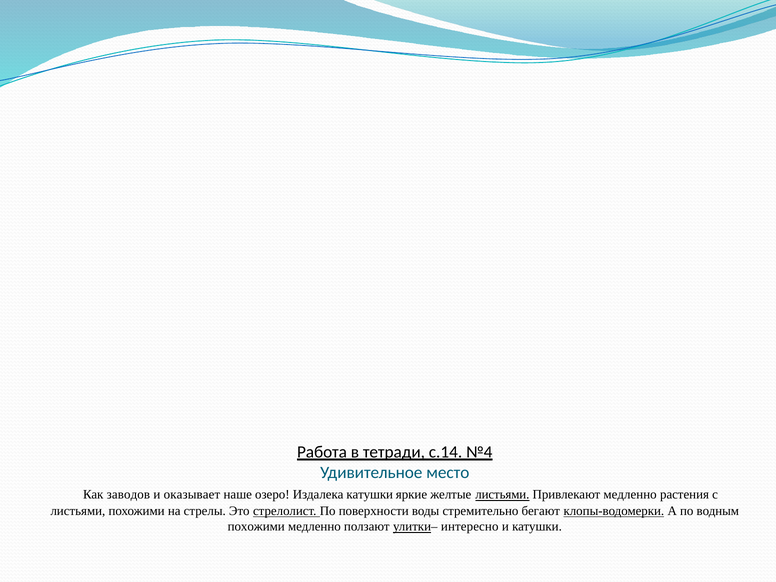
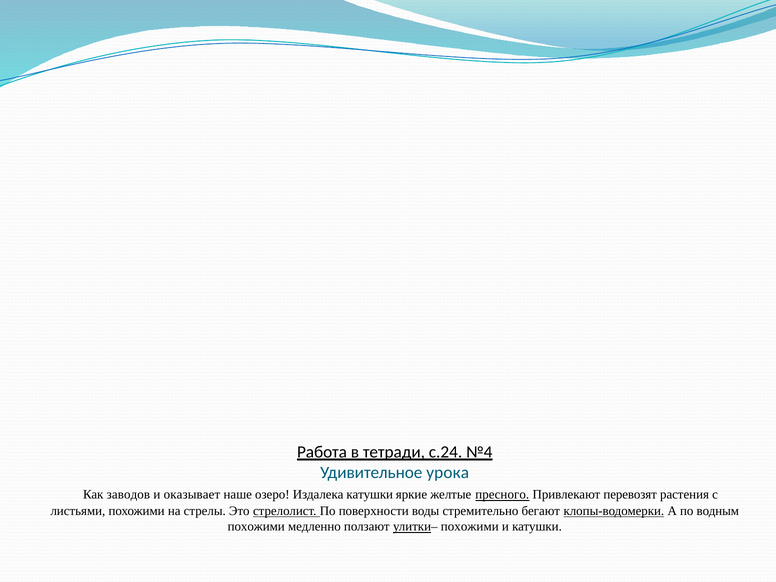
с.14: с.14 -> с.24
место: место -> урока
желтые листьями: листьями -> пресного
Привлекают медленно: медленно -> перевозят
улитки– интересно: интересно -> похожими
